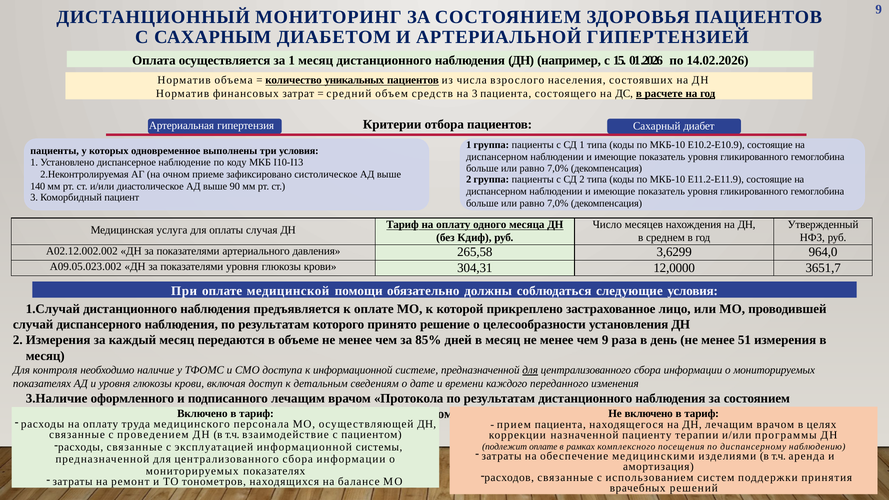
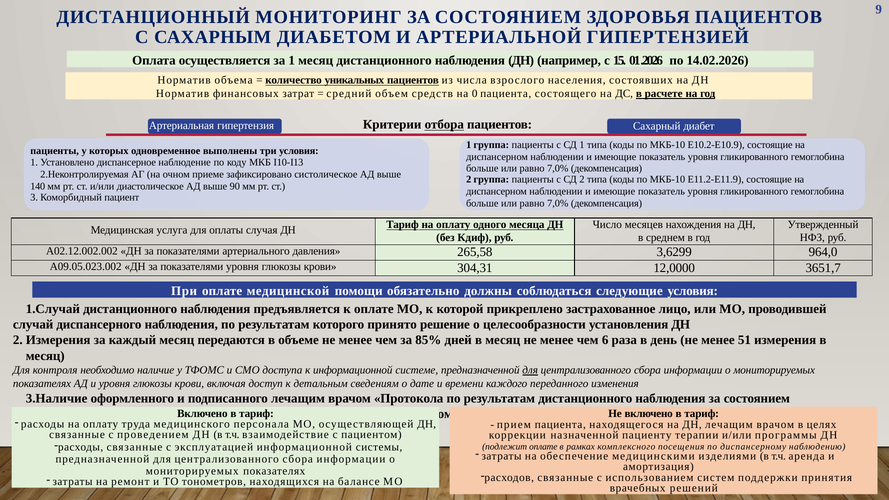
3: 3 -> 0
отбора underline: none -> present
чем 9: 9 -> 6
